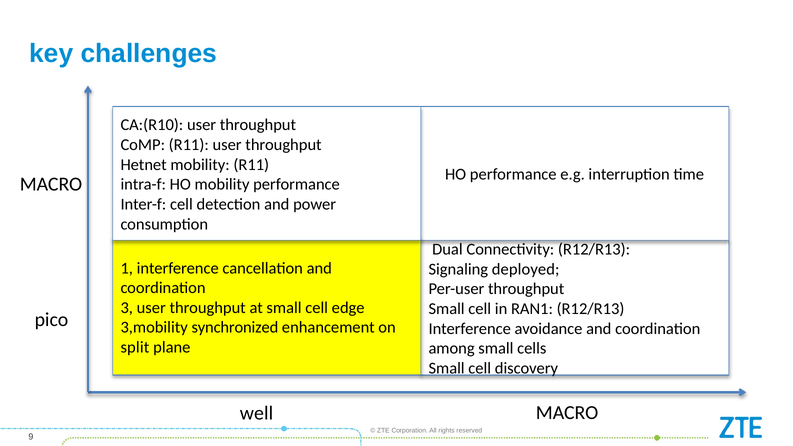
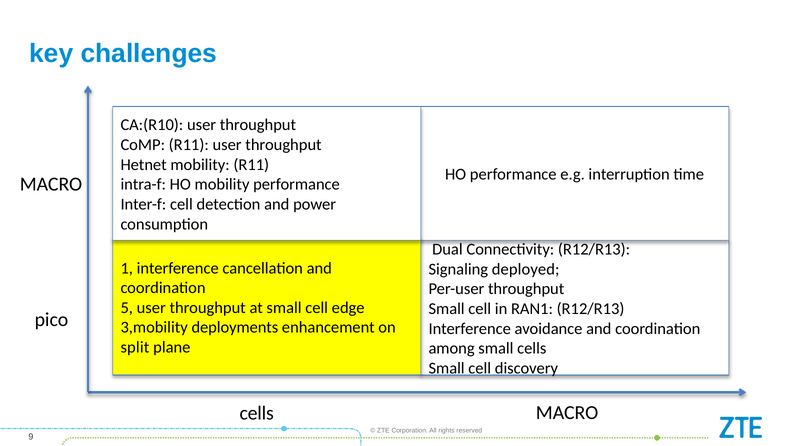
3: 3 -> 5
synchronized: synchronized -> deployments
well at (256, 413): well -> cells
